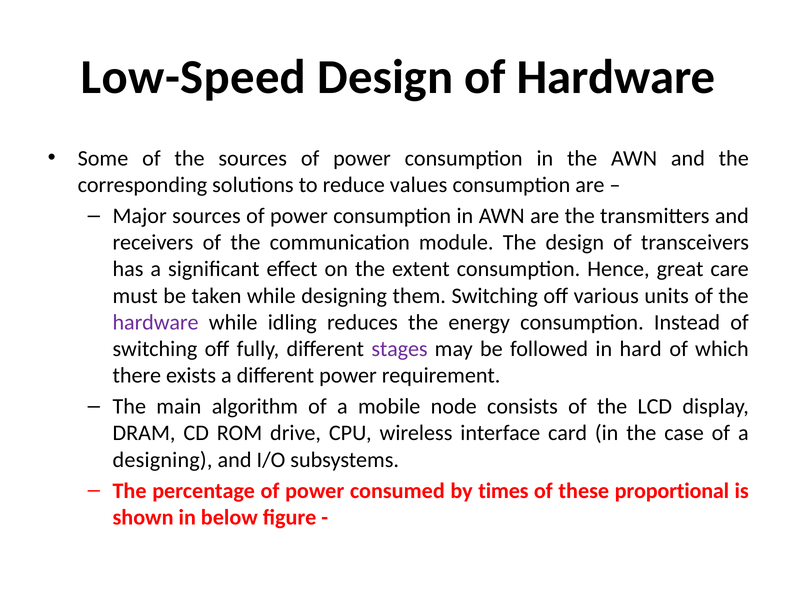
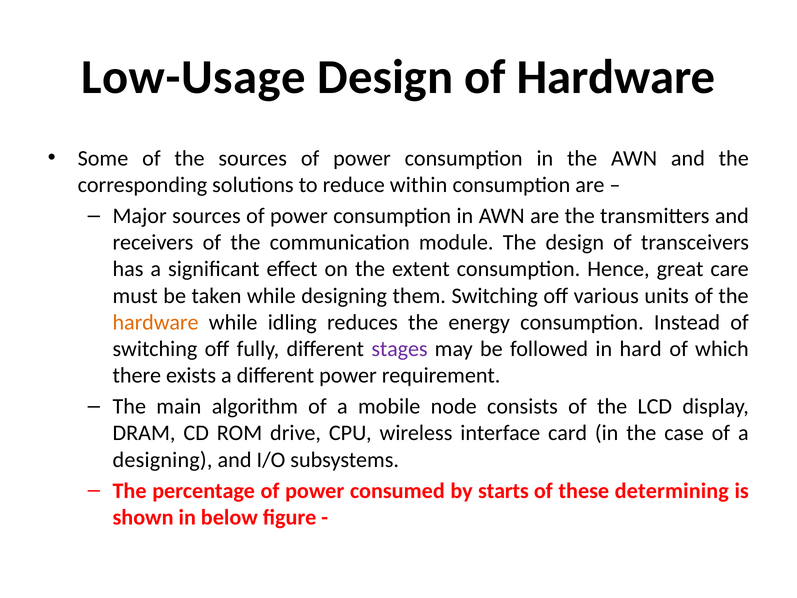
Low-Speed: Low-Speed -> Low-Usage
values: values -> within
hardware at (156, 322) colour: purple -> orange
times: times -> starts
proportional: proportional -> determining
